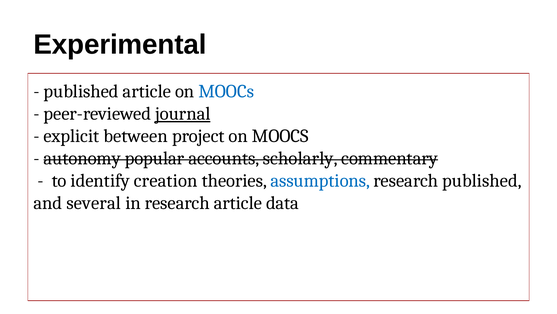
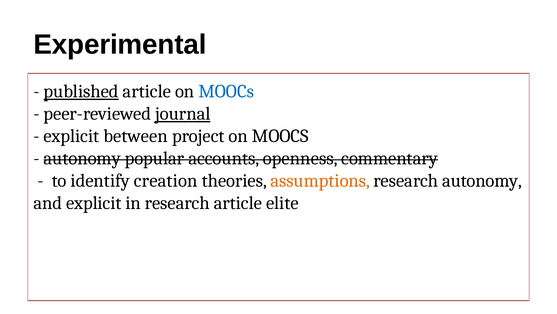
published at (81, 91) underline: none -> present
scholarly: scholarly -> openness
assumptions colour: blue -> orange
research published: published -> autonomy
and several: several -> explicit
data: data -> elite
